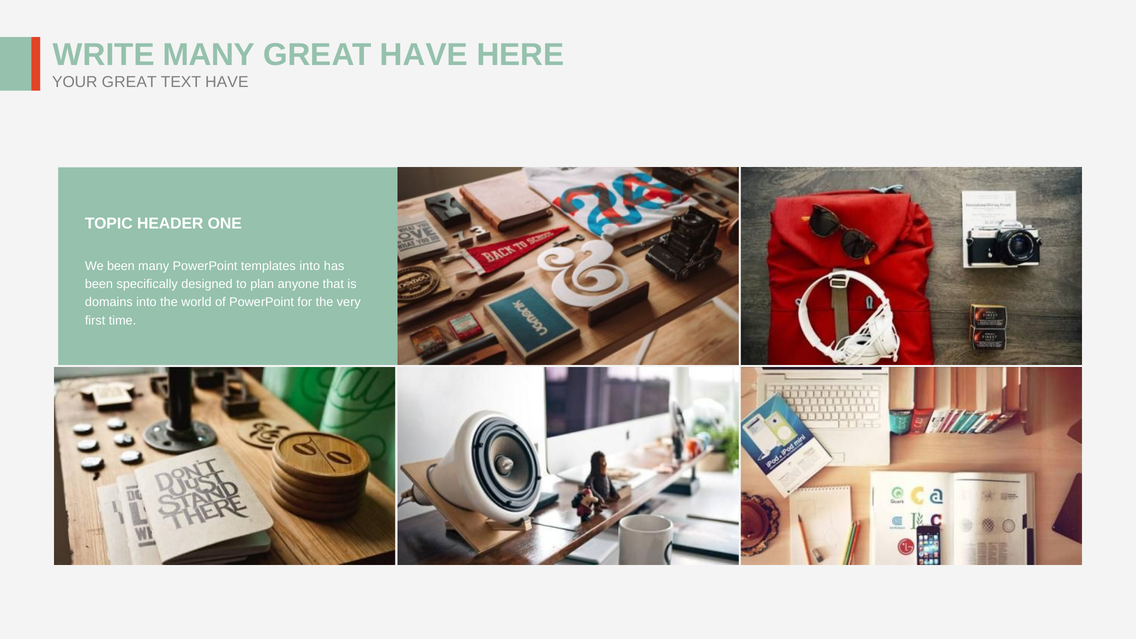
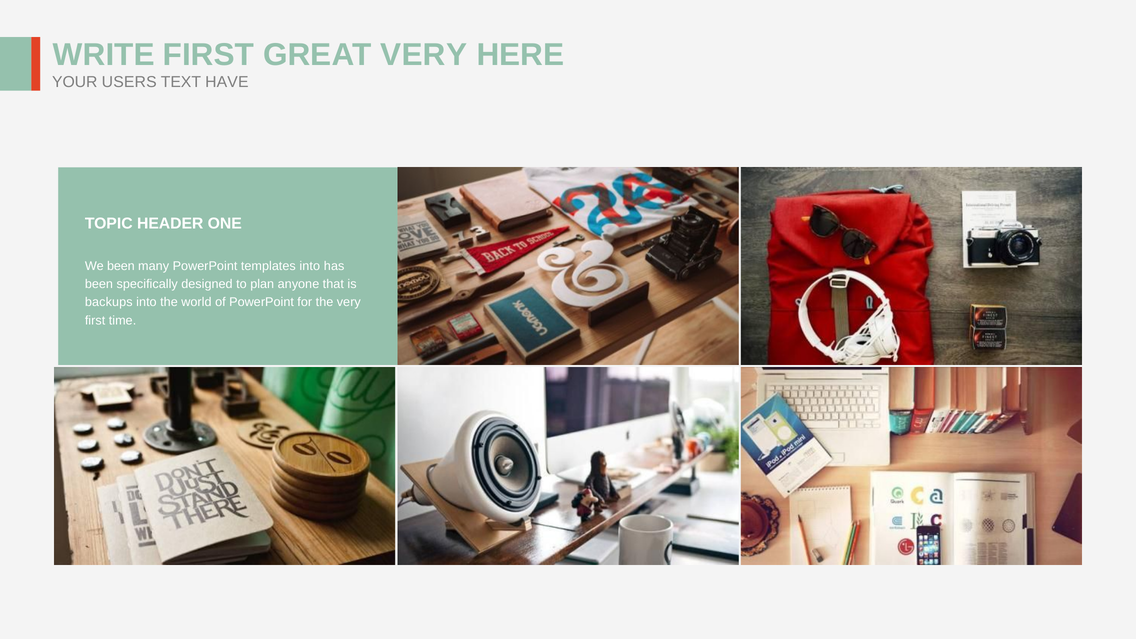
WRITE MANY: MANY -> FIRST
GREAT HAVE: HAVE -> VERY
YOUR GREAT: GREAT -> USERS
domains: domains -> backups
